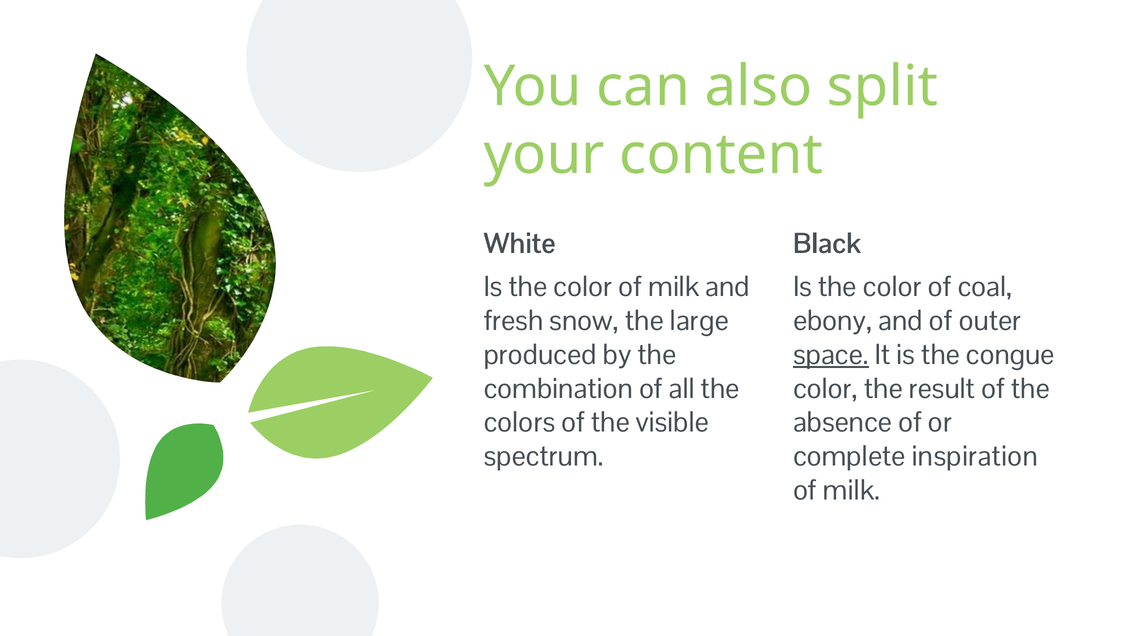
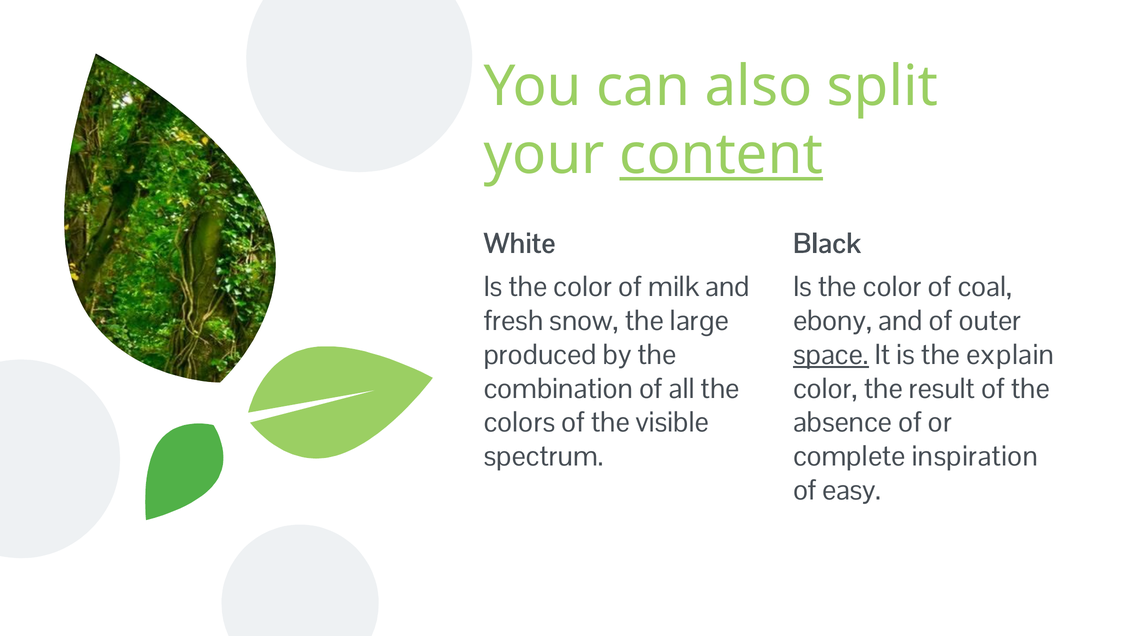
content underline: none -> present
congue: congue -> explain
milk at (852, 490): milk -> easy
